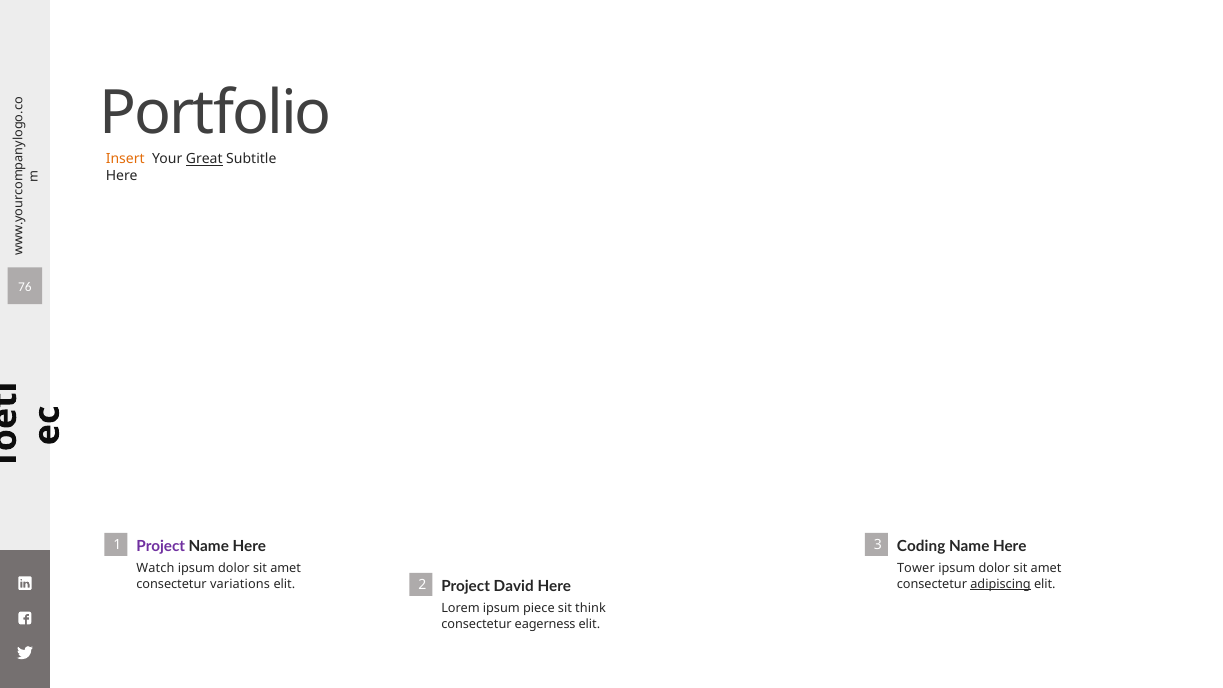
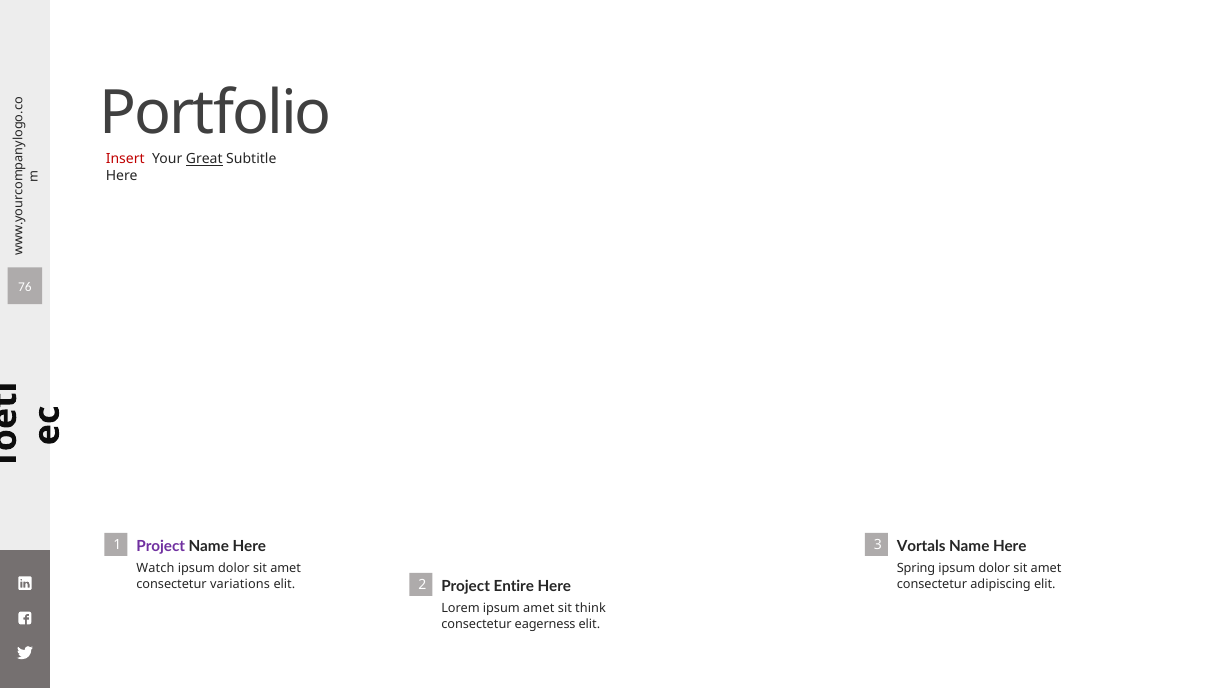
Insert colour: orange -> red
Coding: Coding -> Vortals
Tower: Tower -> Spring
David: David -> Entire
adipiscing underline: present -> none
ipsum piece: piece -> amet
